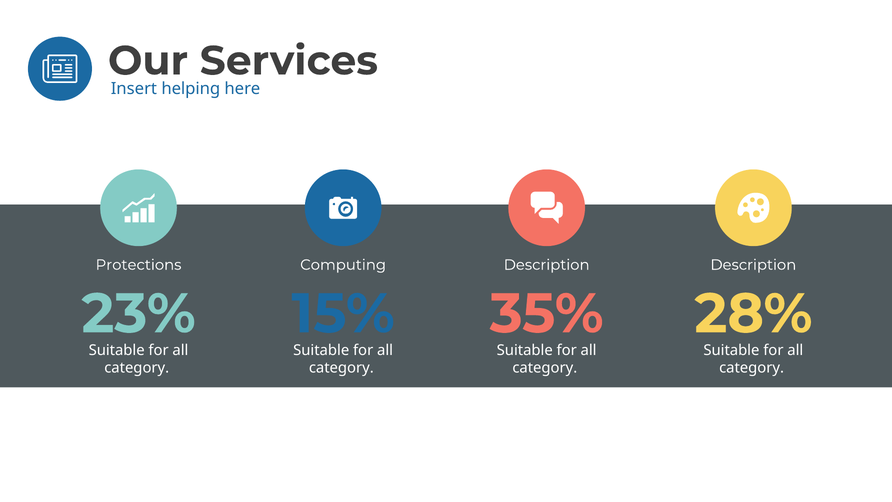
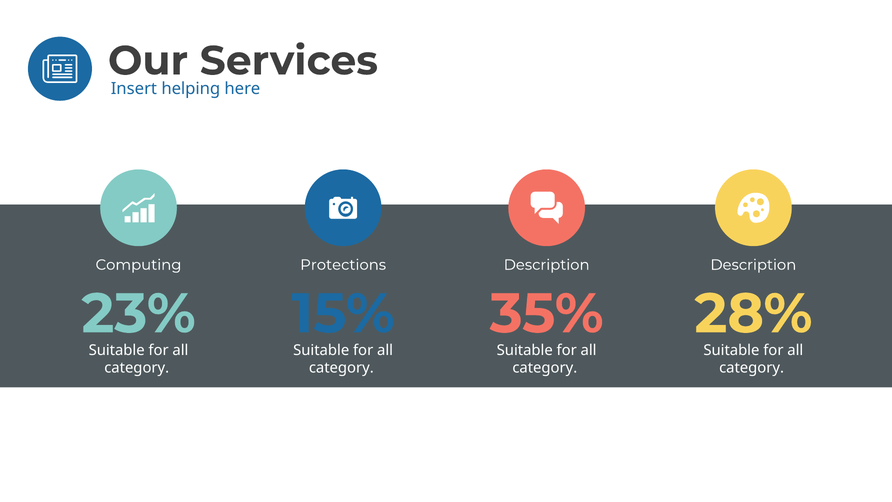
Protections: Protections -> Computing
Computing: Computing -> Protections
